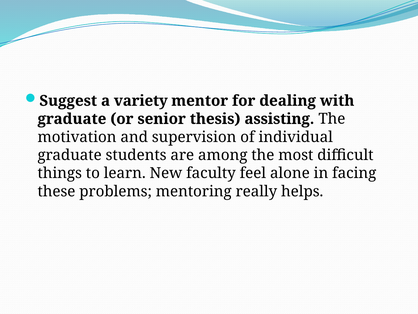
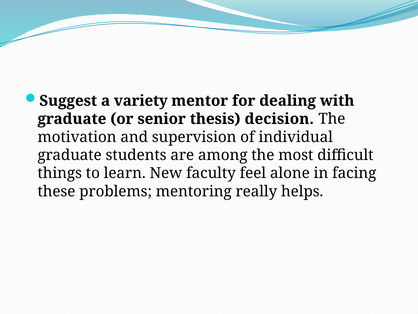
assisting: assisting -> decision
